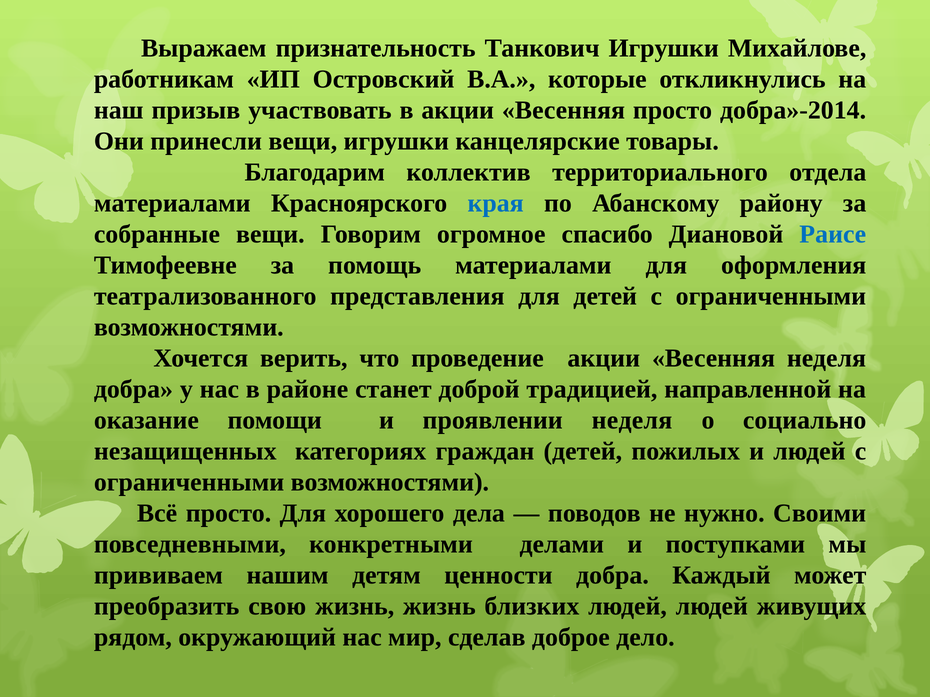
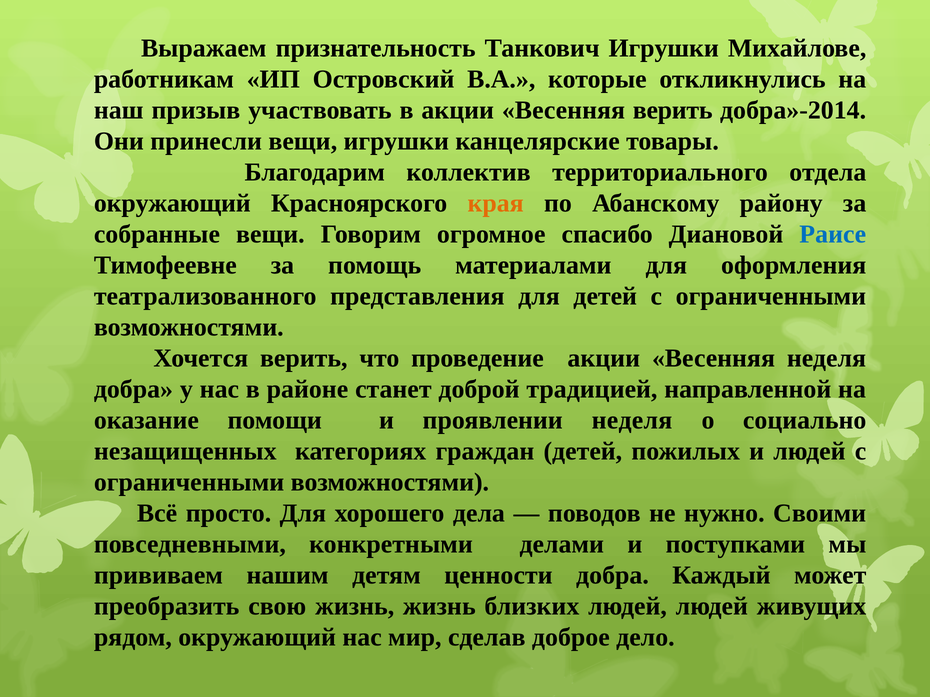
Весенняя просто: просто -> верить
материалами at (172, 203): материалами -> окружающий
края colour: blue -> orange
